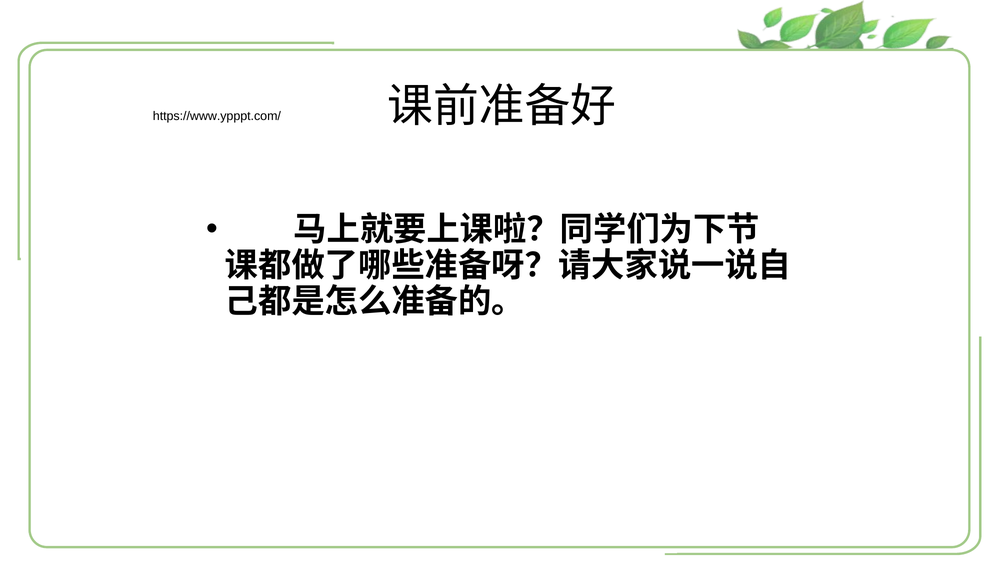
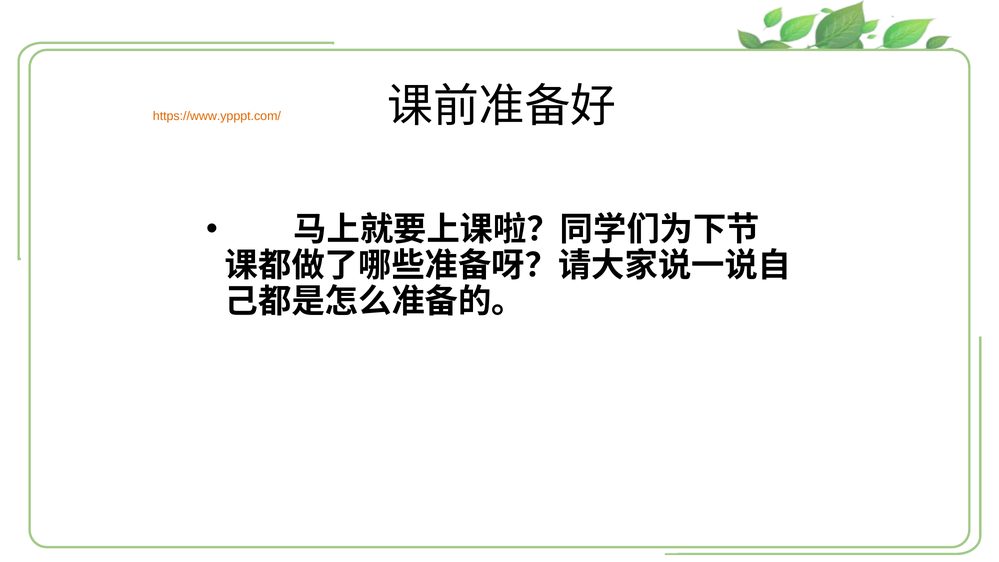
https://www.ypppt.com/ colour: black -> orange
